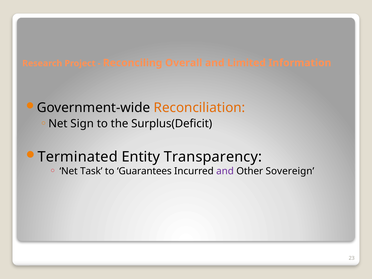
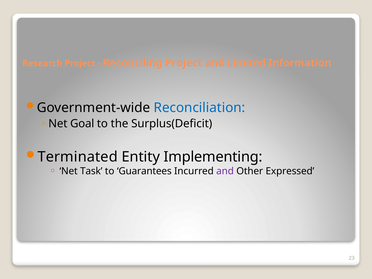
Reconciling Overall: Overall -> Project
Reconciliation colour: orange -> blue
Sign: Sign -> Goal
Transparency: Transparency -> Implementing
Sovereign: Sovereign -> Expressed
